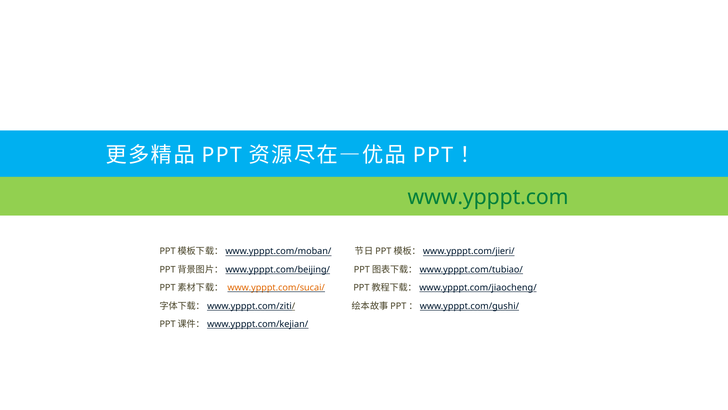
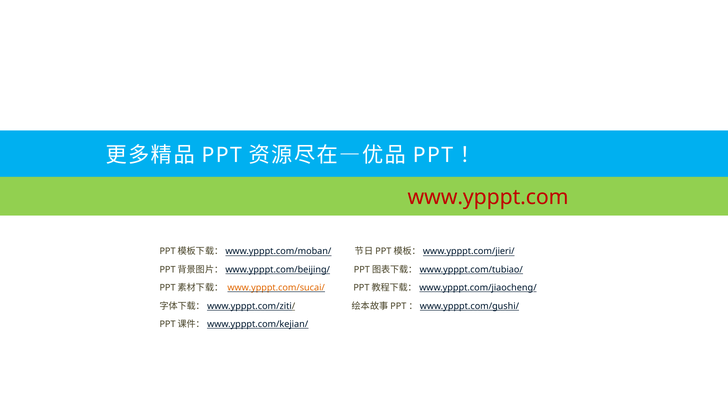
www.ypppt.com colour: green -> red
